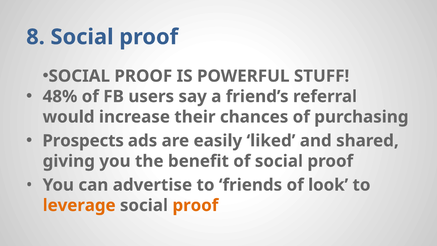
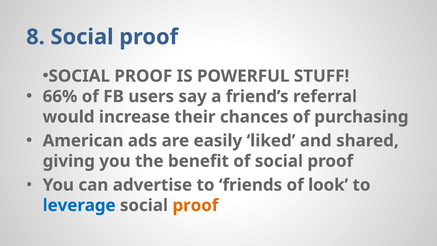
48%: 48% -> 66%
Prospects: Prospects -> American
leverage colour: orange -> blue
